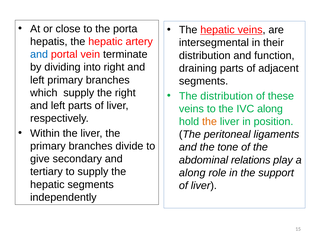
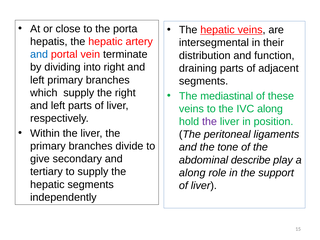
The distribution: distribution -> mediastinal
the at (209, 122) colour: orange -> purple
relations: relations -> describe
